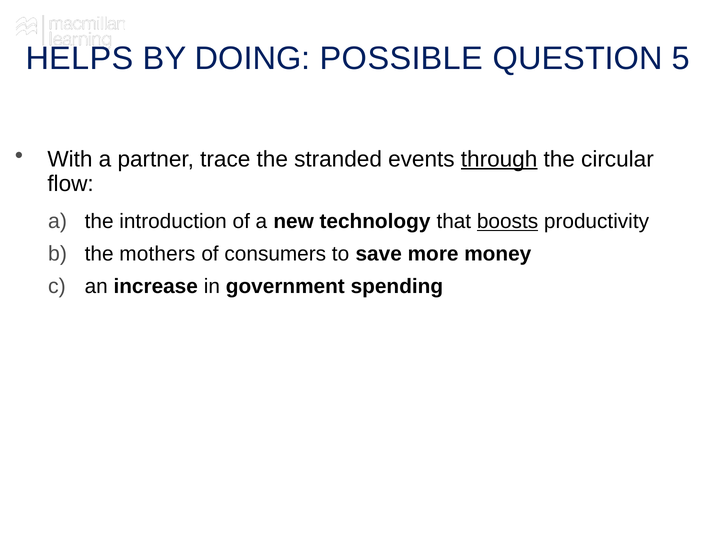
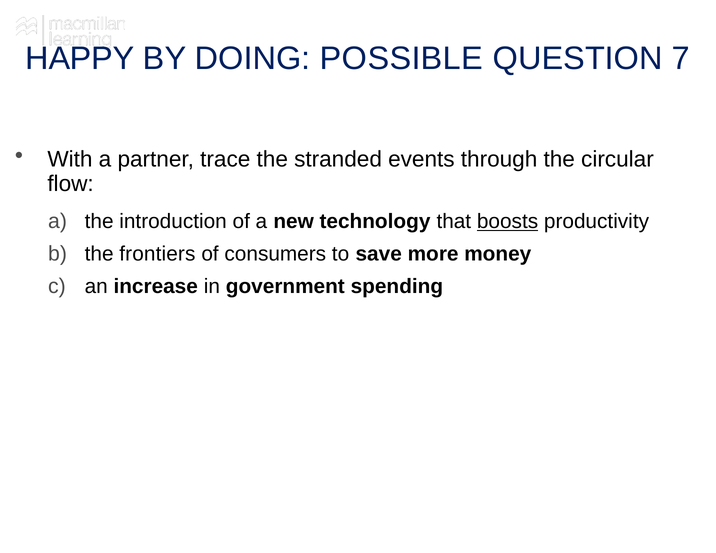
HELPS: HELPS -> HAPPY
5: 5 -> 7
through underline: present -> none
mothers: mothers -> frontiers
